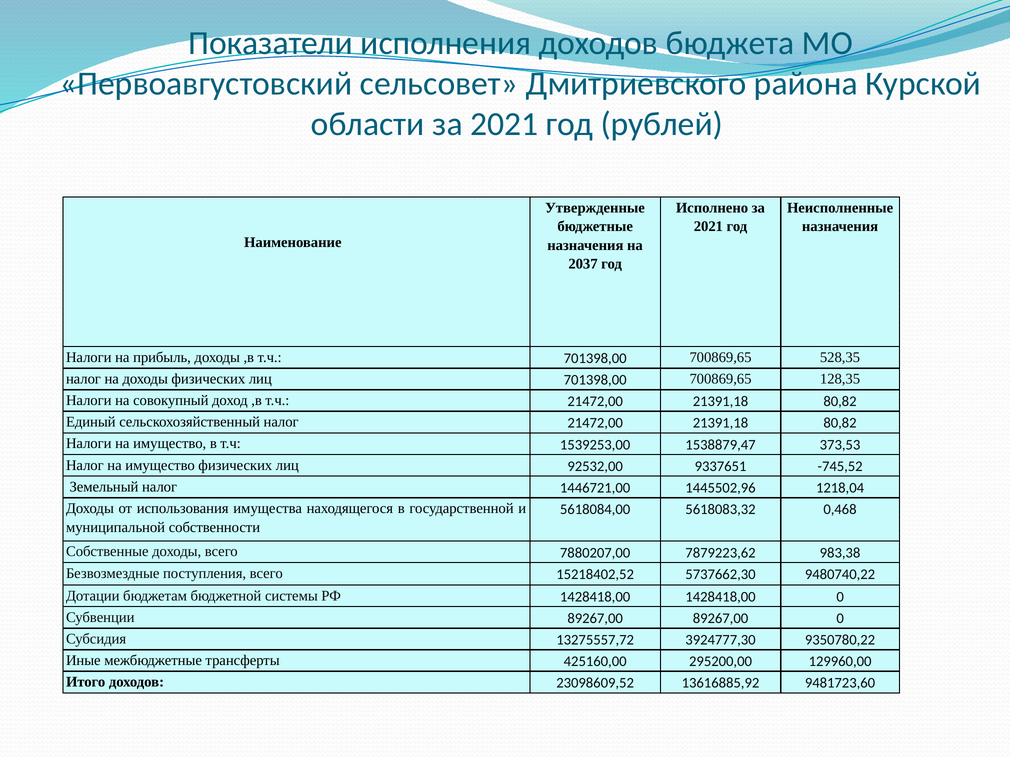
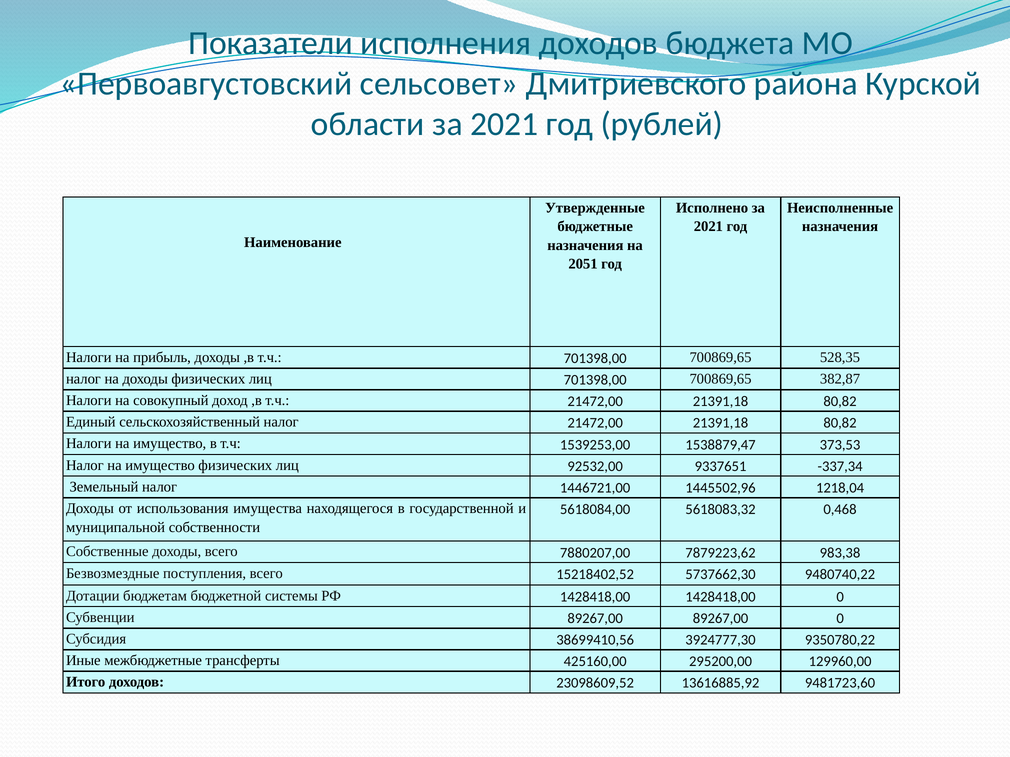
2037: 2037 -> 2051
128,35: 128,35 -> 382,87
-745,52: -745,52 -> -337,34
13275557,72: 13275557,72 -> 38699410,56
